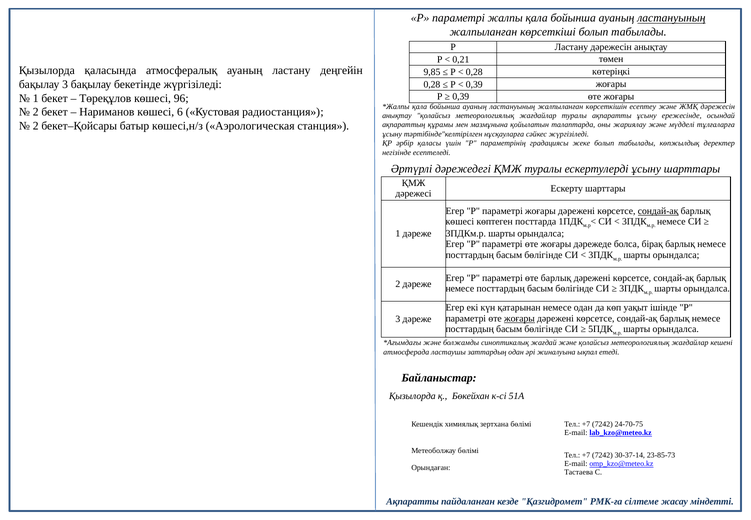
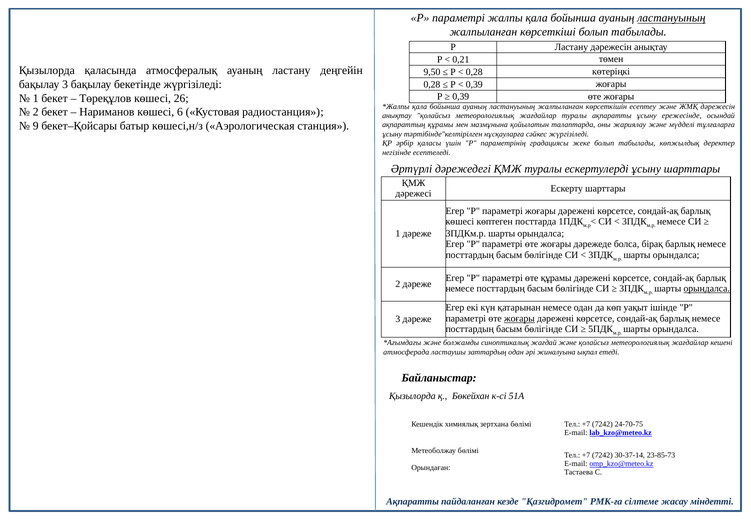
9,85: 9,85 -> 9,50
96: 96 -> 26
2 at (36, 126): 2 -> 9
сондай-ақ at (658, 211) underline: present -> none
өте барлық: барлық -> құрамы
орындалса at (707, 289) underline: none -> present
